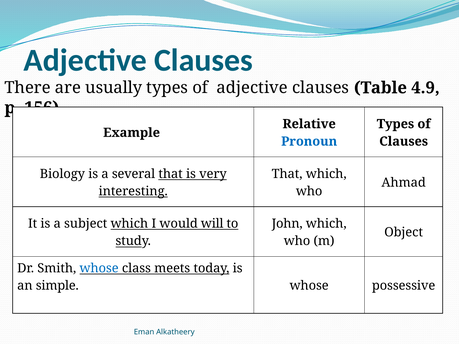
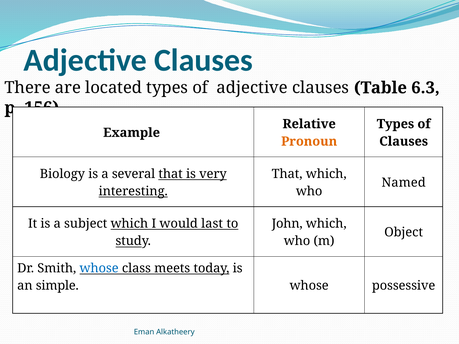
usually: usually -> located
4.9: 4.9 -> 6.3
Pronoun colour: blue -> orange
Ahmad: Ahmad -> Named
will: will -> last
